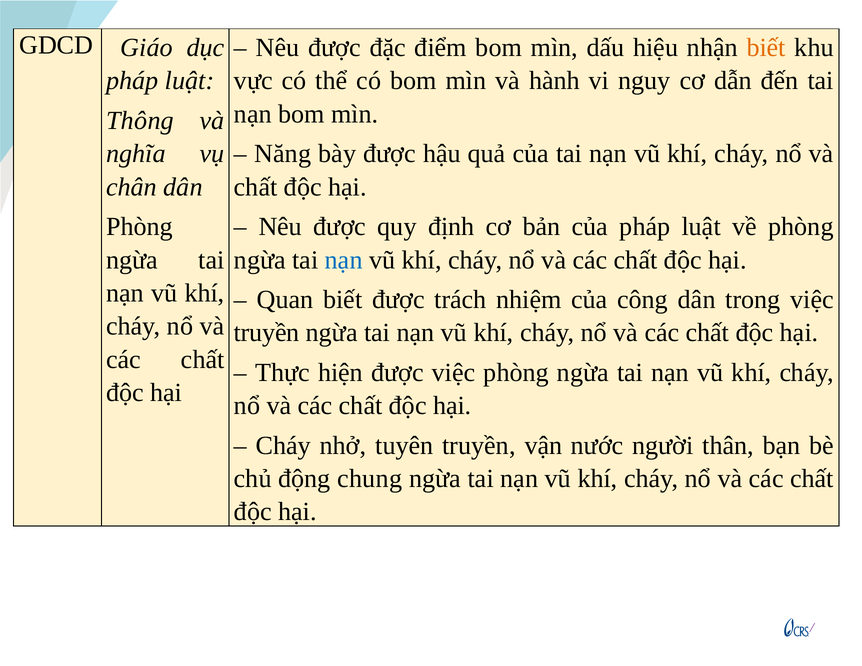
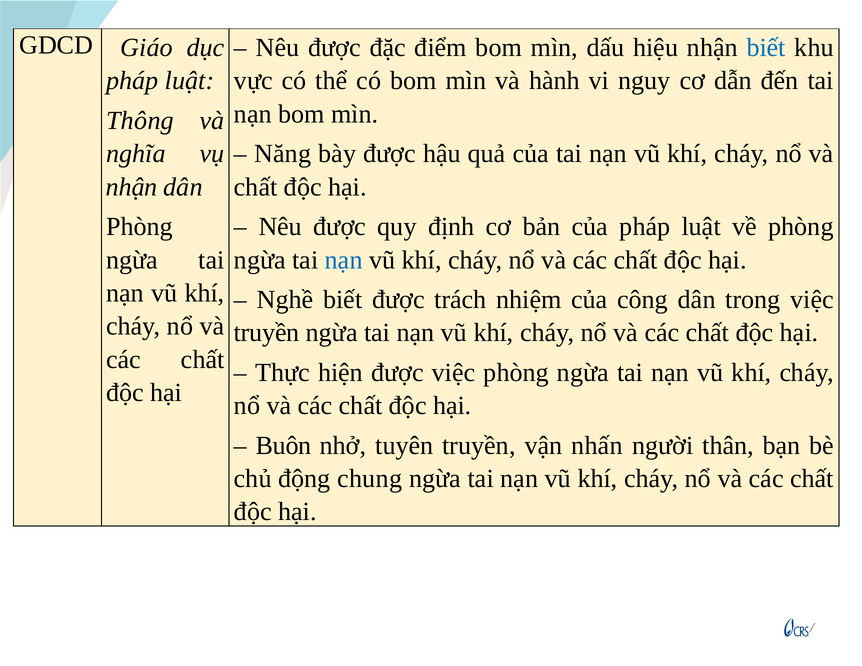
biết at (766, 48) colour: orange -> blue
chân at (132, 187): chân -> nhận
Quan: Quan -> Nghề
Cháy at (283, 446): Cháy -> Buôn
nước: nước -> nhấn
